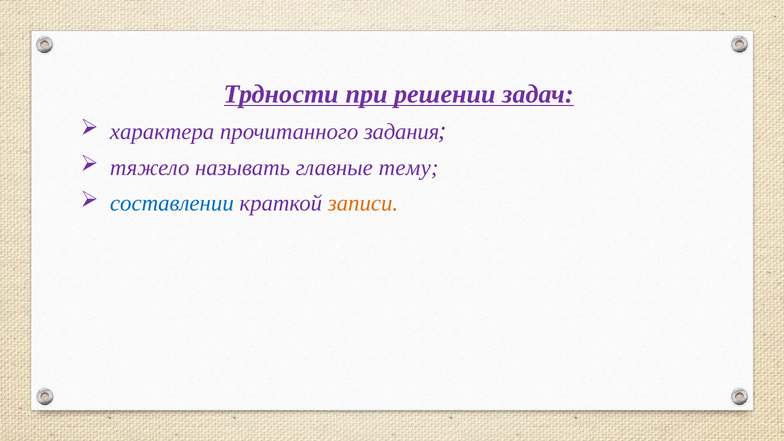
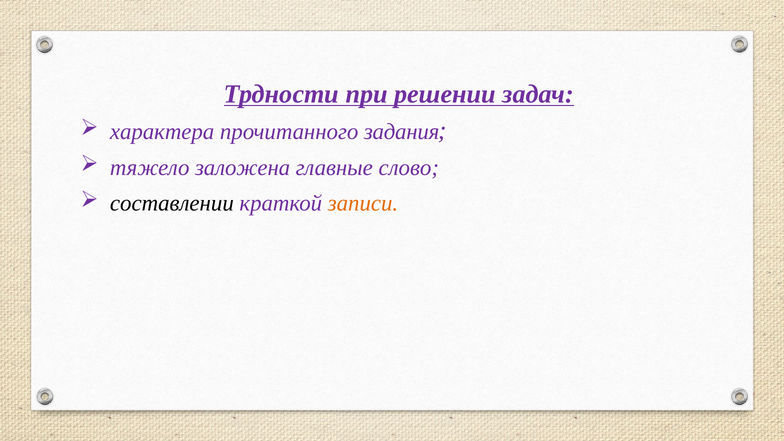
называть: называть -> заложена
тему: тему -> слово
составлении colour: blue -> black
